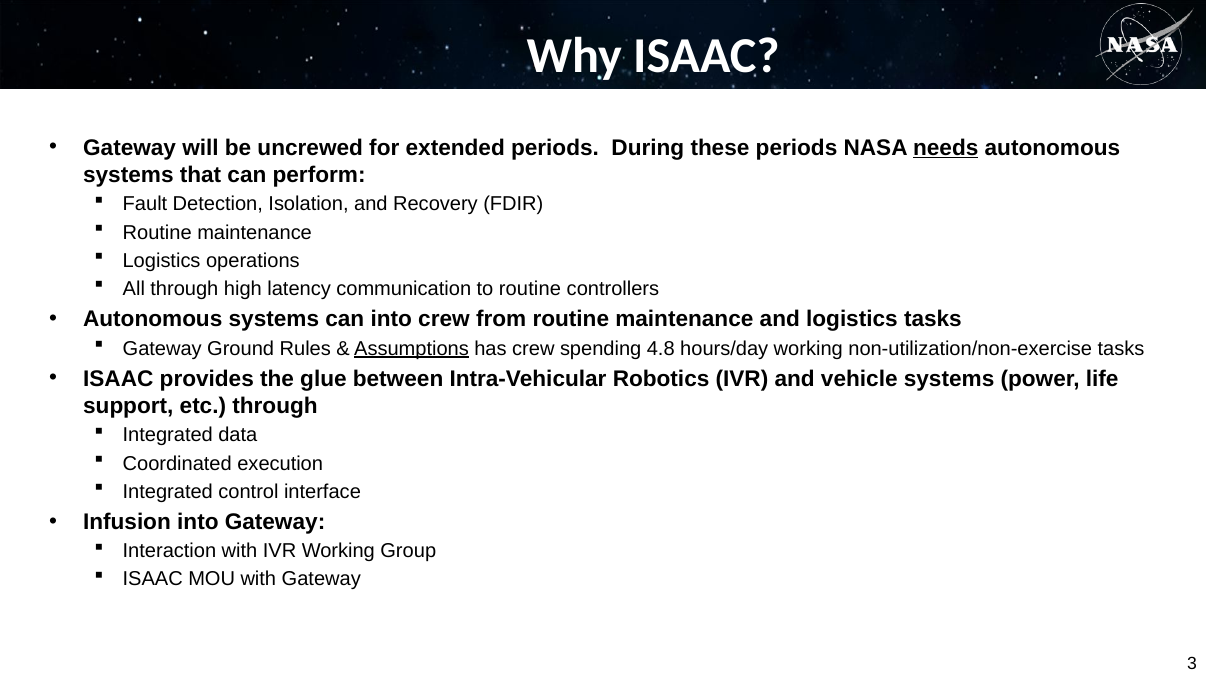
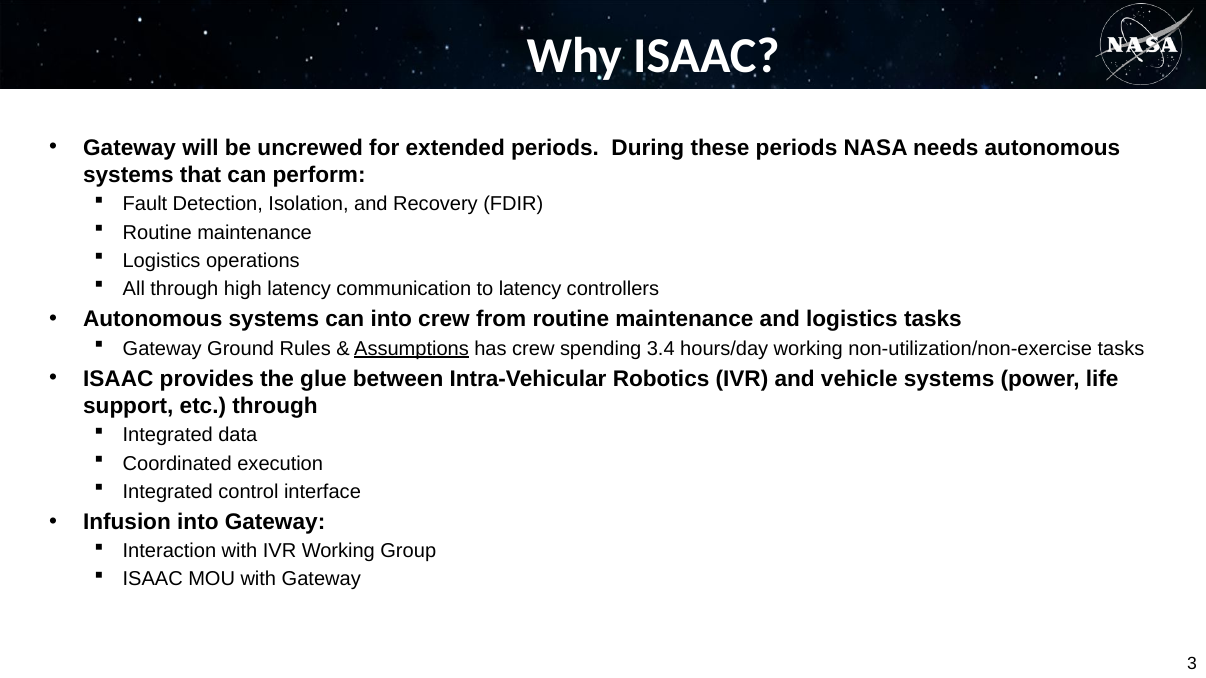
needs underline: present -> none
to routine: routine -> latency
4.8: 4.8 -> 3.4
